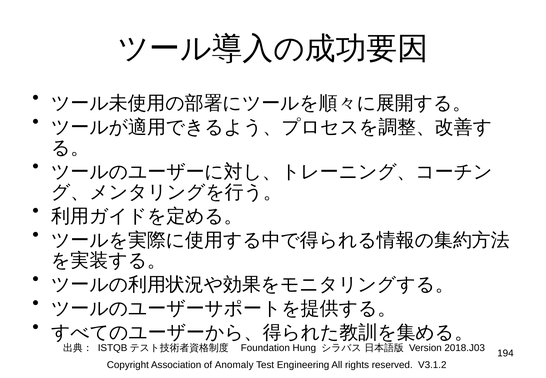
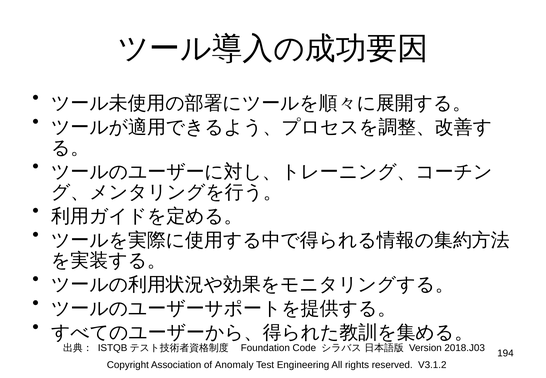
Hung: Hung -> Code
